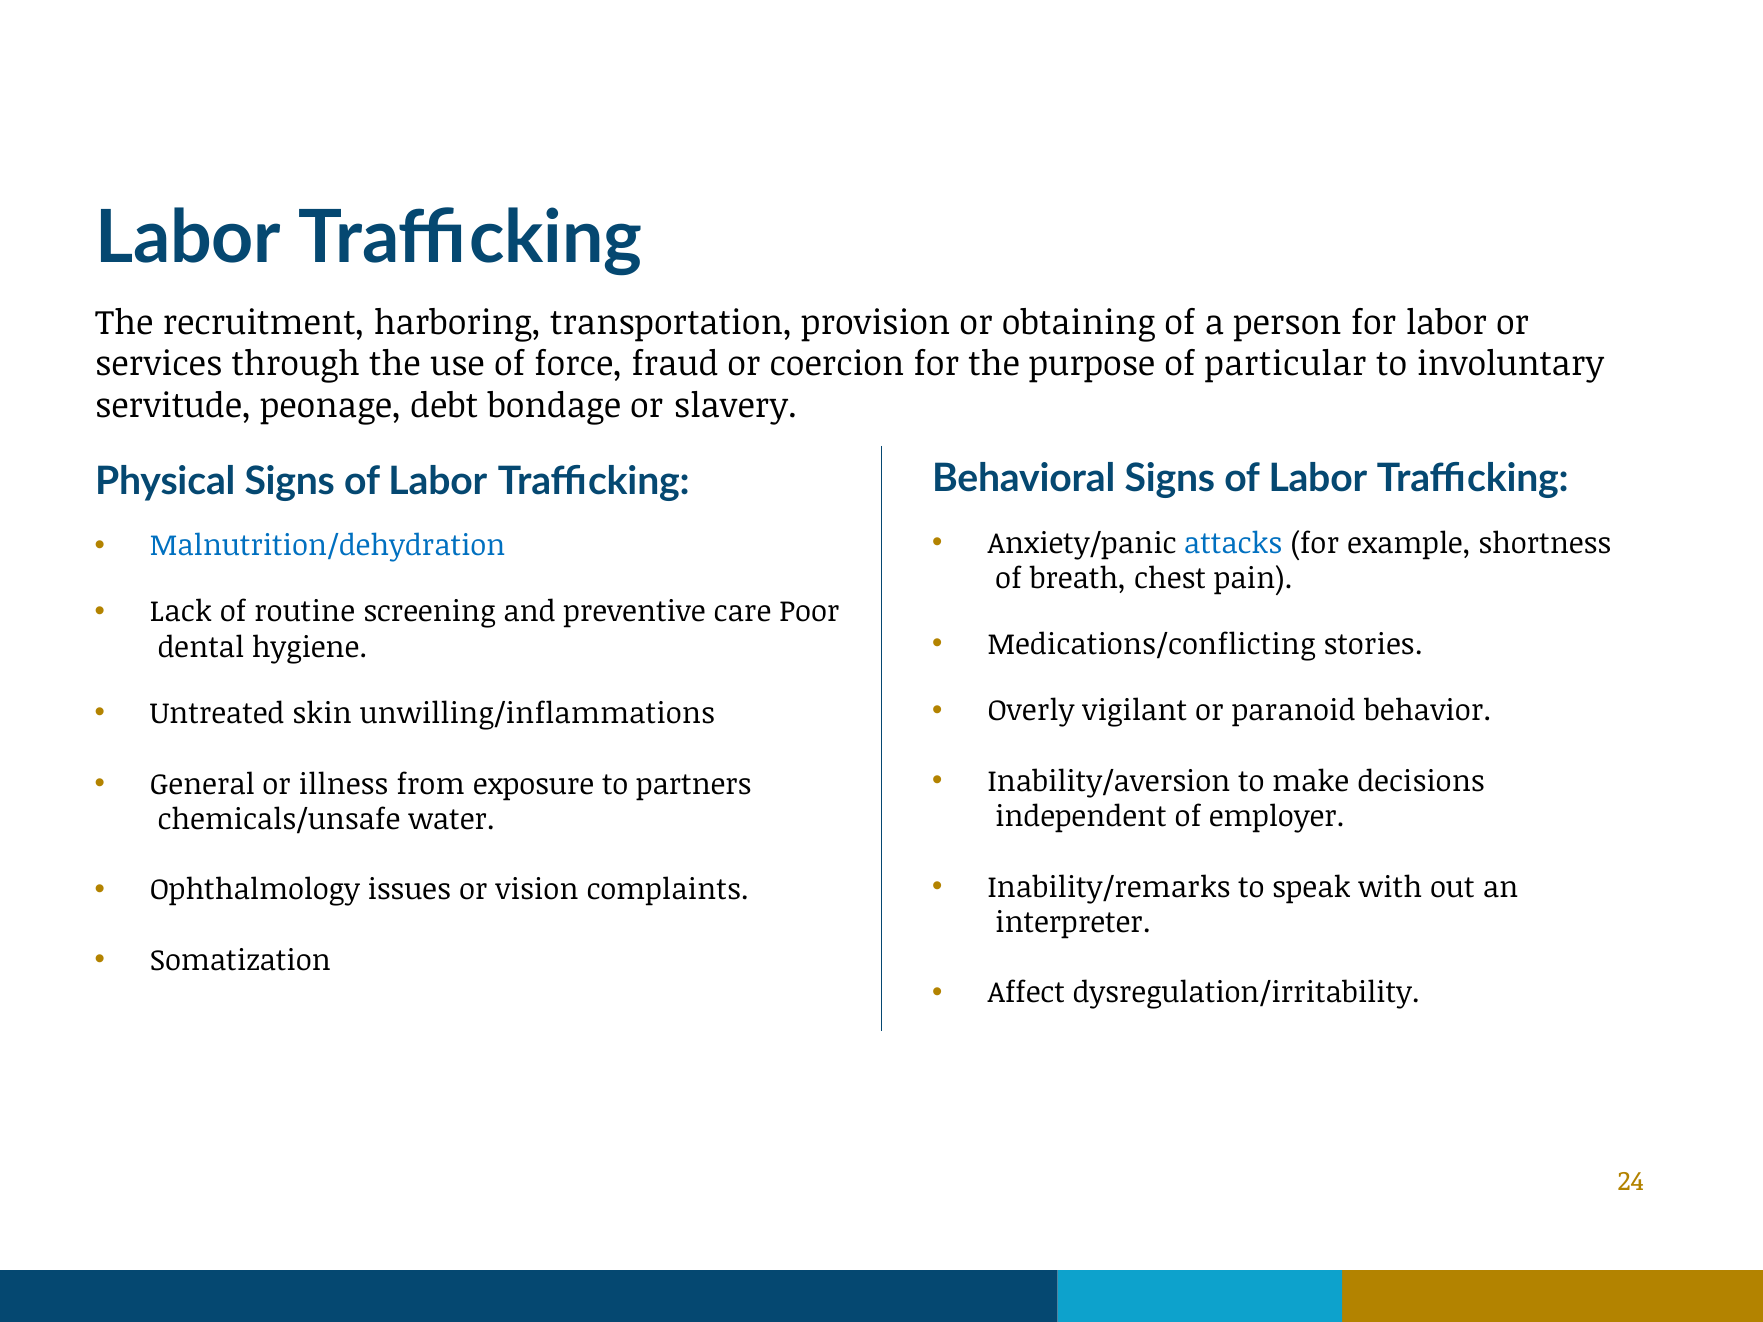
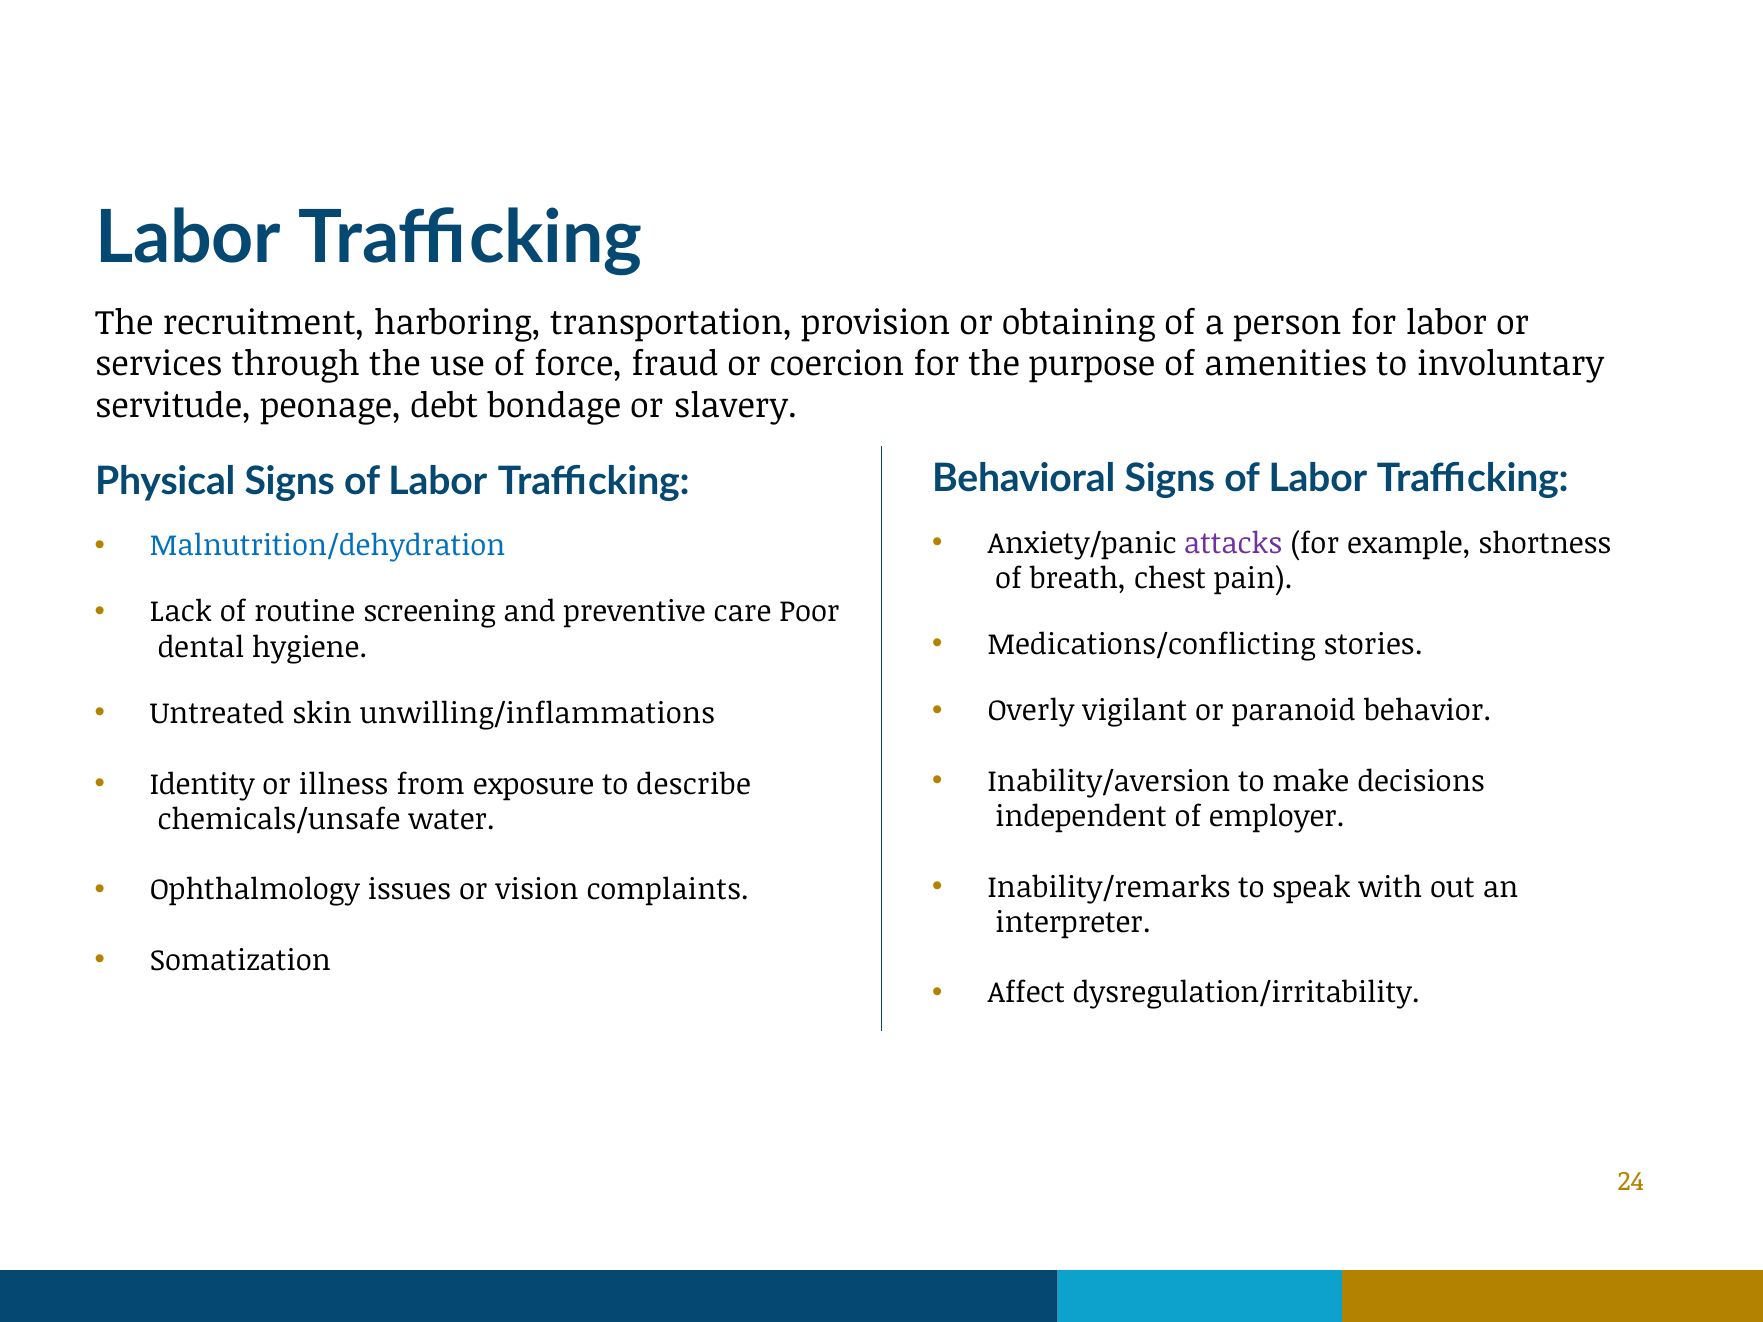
particular: particular -> amenities
attacks colour: blue -> purple
General: General -> Identity
partners: partners -> describe
